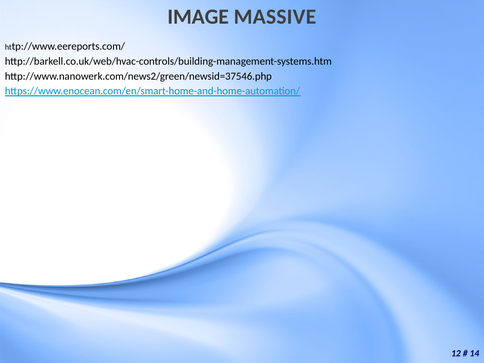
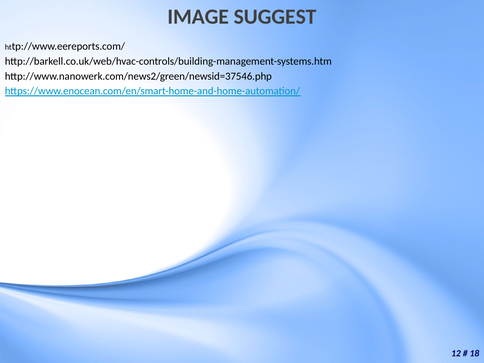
MASSIVE: MASSIVE -> SUGGEST
14: 14 -> 18
